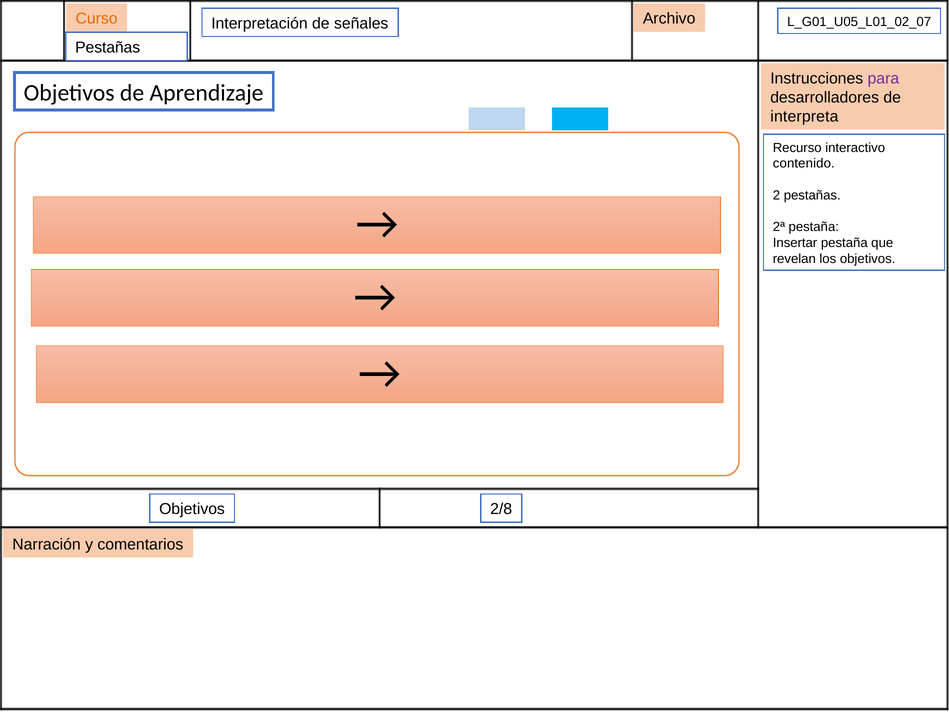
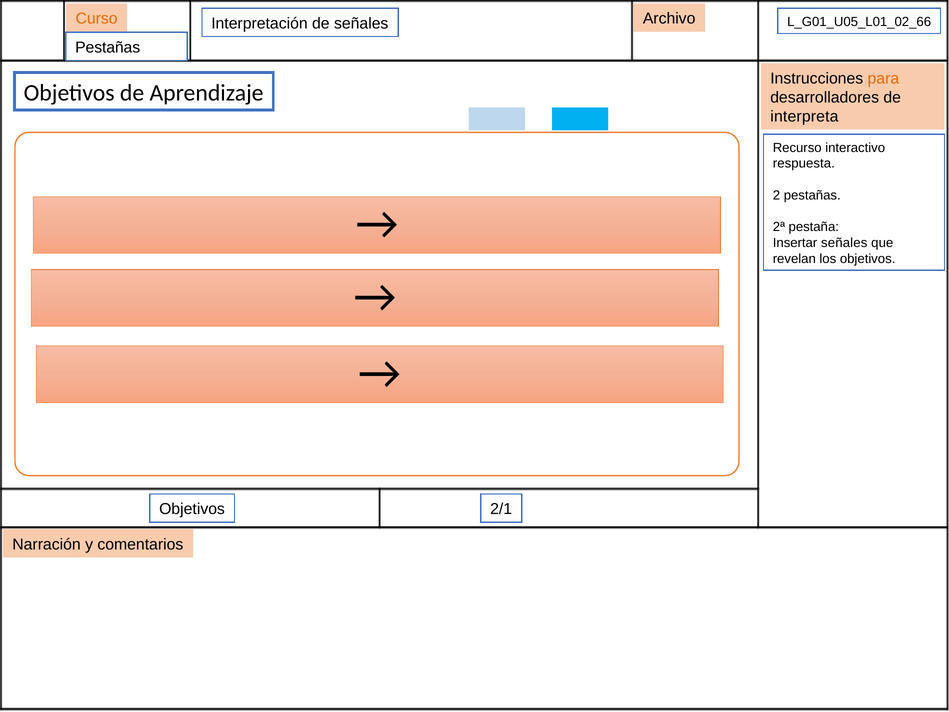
L_G01_U05_L01_02_07: L_G01_U05_L01_02_07 -> L_G01_U05_L01_02_66
para colour: purple -> orange
contenido: contenido -> respuesta
Insertar pestaña: pestaña -> señales
2/8: 2/8 -> 2/1
